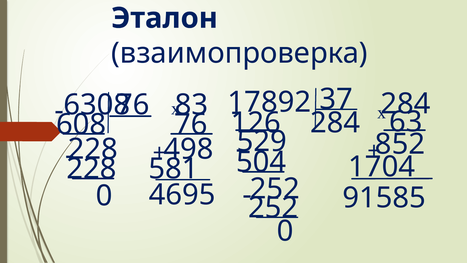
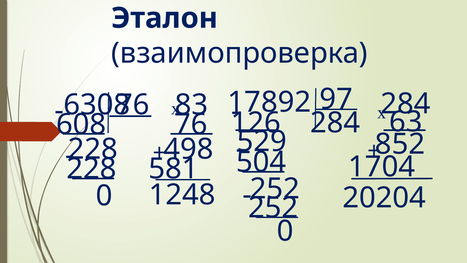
37: 37 -> 97
4695: 4695 -> 1248
91585: 91585 -> 20204
